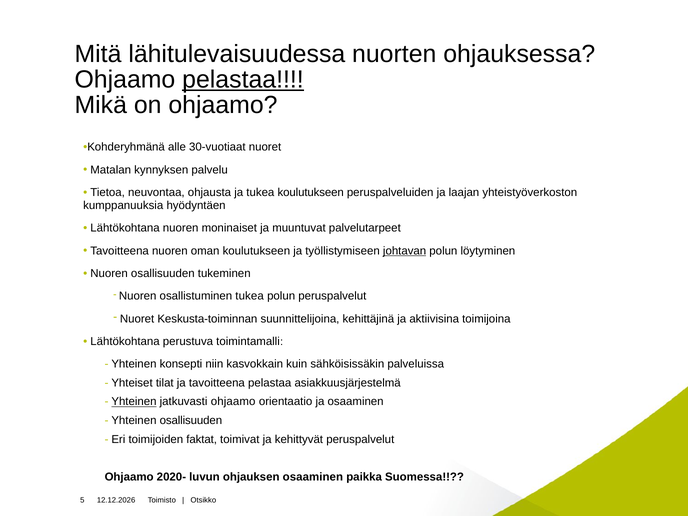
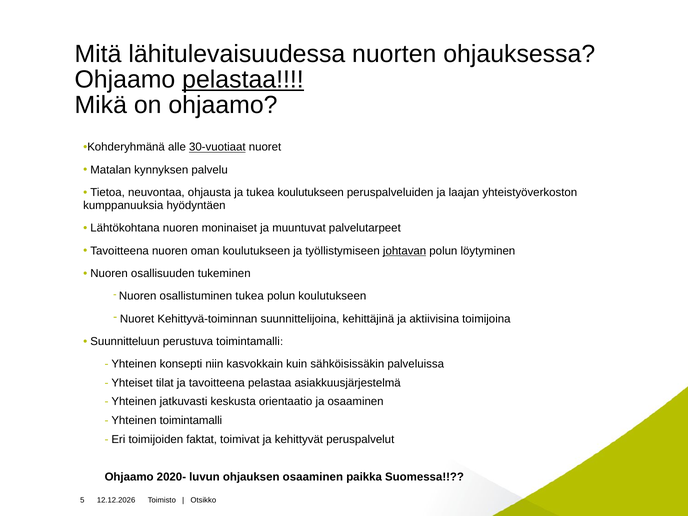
30-vuotiaat underline: none -> present
polun peruspalvelut: peruspalvelut -> koulutukseen
Keskusta-toiminnan: Keskusta-toiminnan -> Kehittyvä-toiminnan
Lähtökohtana at (125, 341): Lähtökohtana -> Suunnitteluun
Yhteinen at (134, 402) underline: present -> none
jatkuvasti ohjaamo: ohjaamo -> keskusta
Yhteinen osallisuuden: osallisuuden -> toimintamalli
